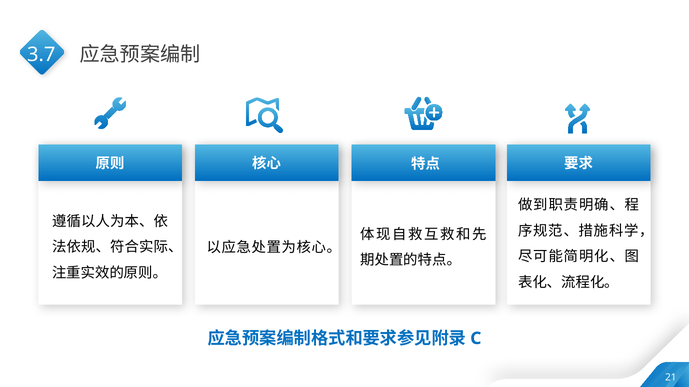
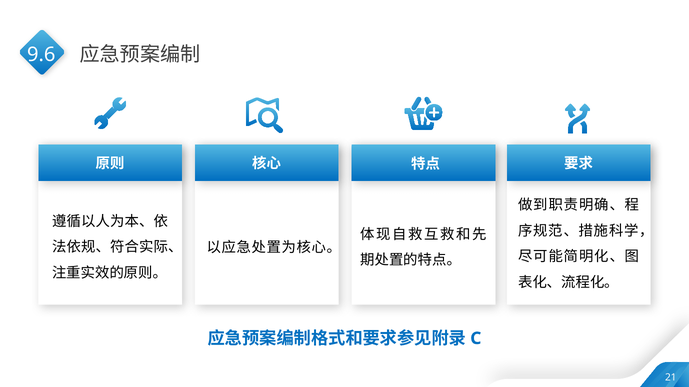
3.7: 3.7 -> 9.6
